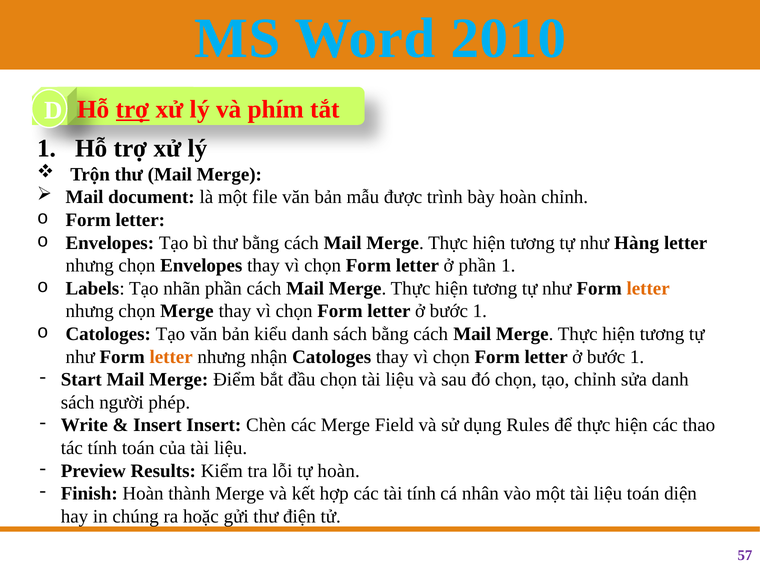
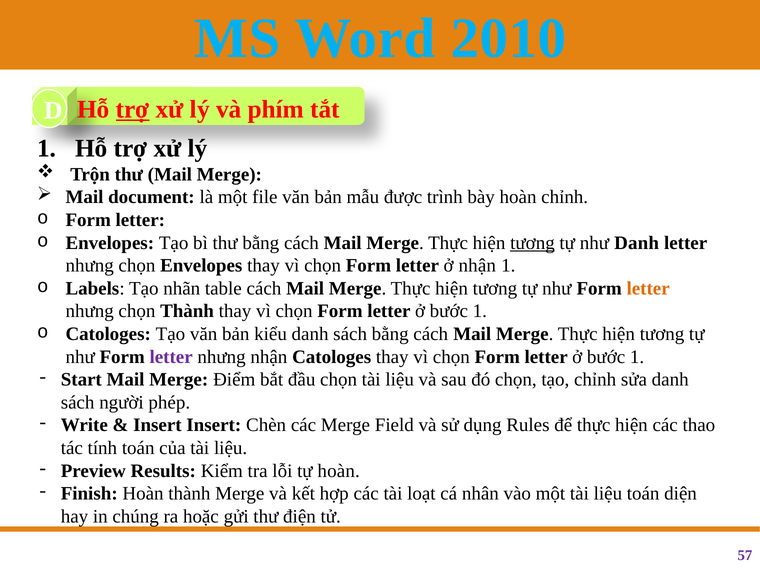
tương at (532, 243) underline: none -> present
như Hàng: Hàng -> Danh
ở phần: phần -> nhận
nhãn phần: phần -> table
chọn Merge: Merge -> Thành
letter at (171, 357) colour: orange -> purple
tài tính: tính -> loạt
